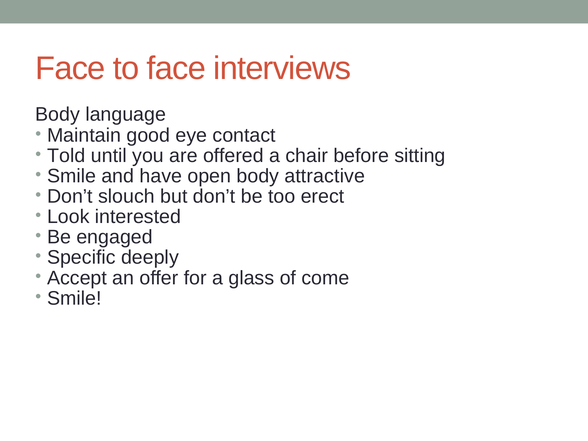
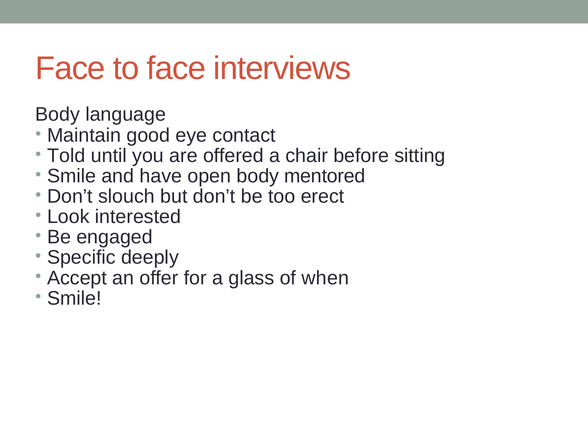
attractive: attractive -> mentored
come: come -> when
